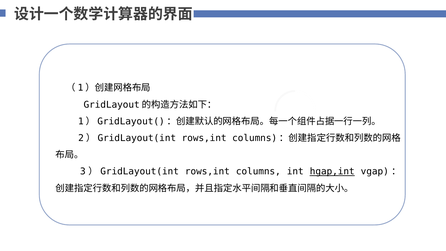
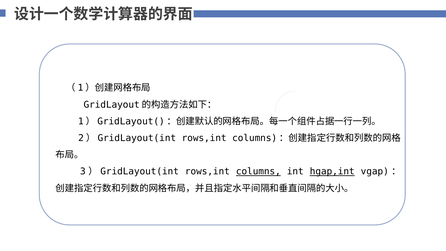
columns underline: none -> present
